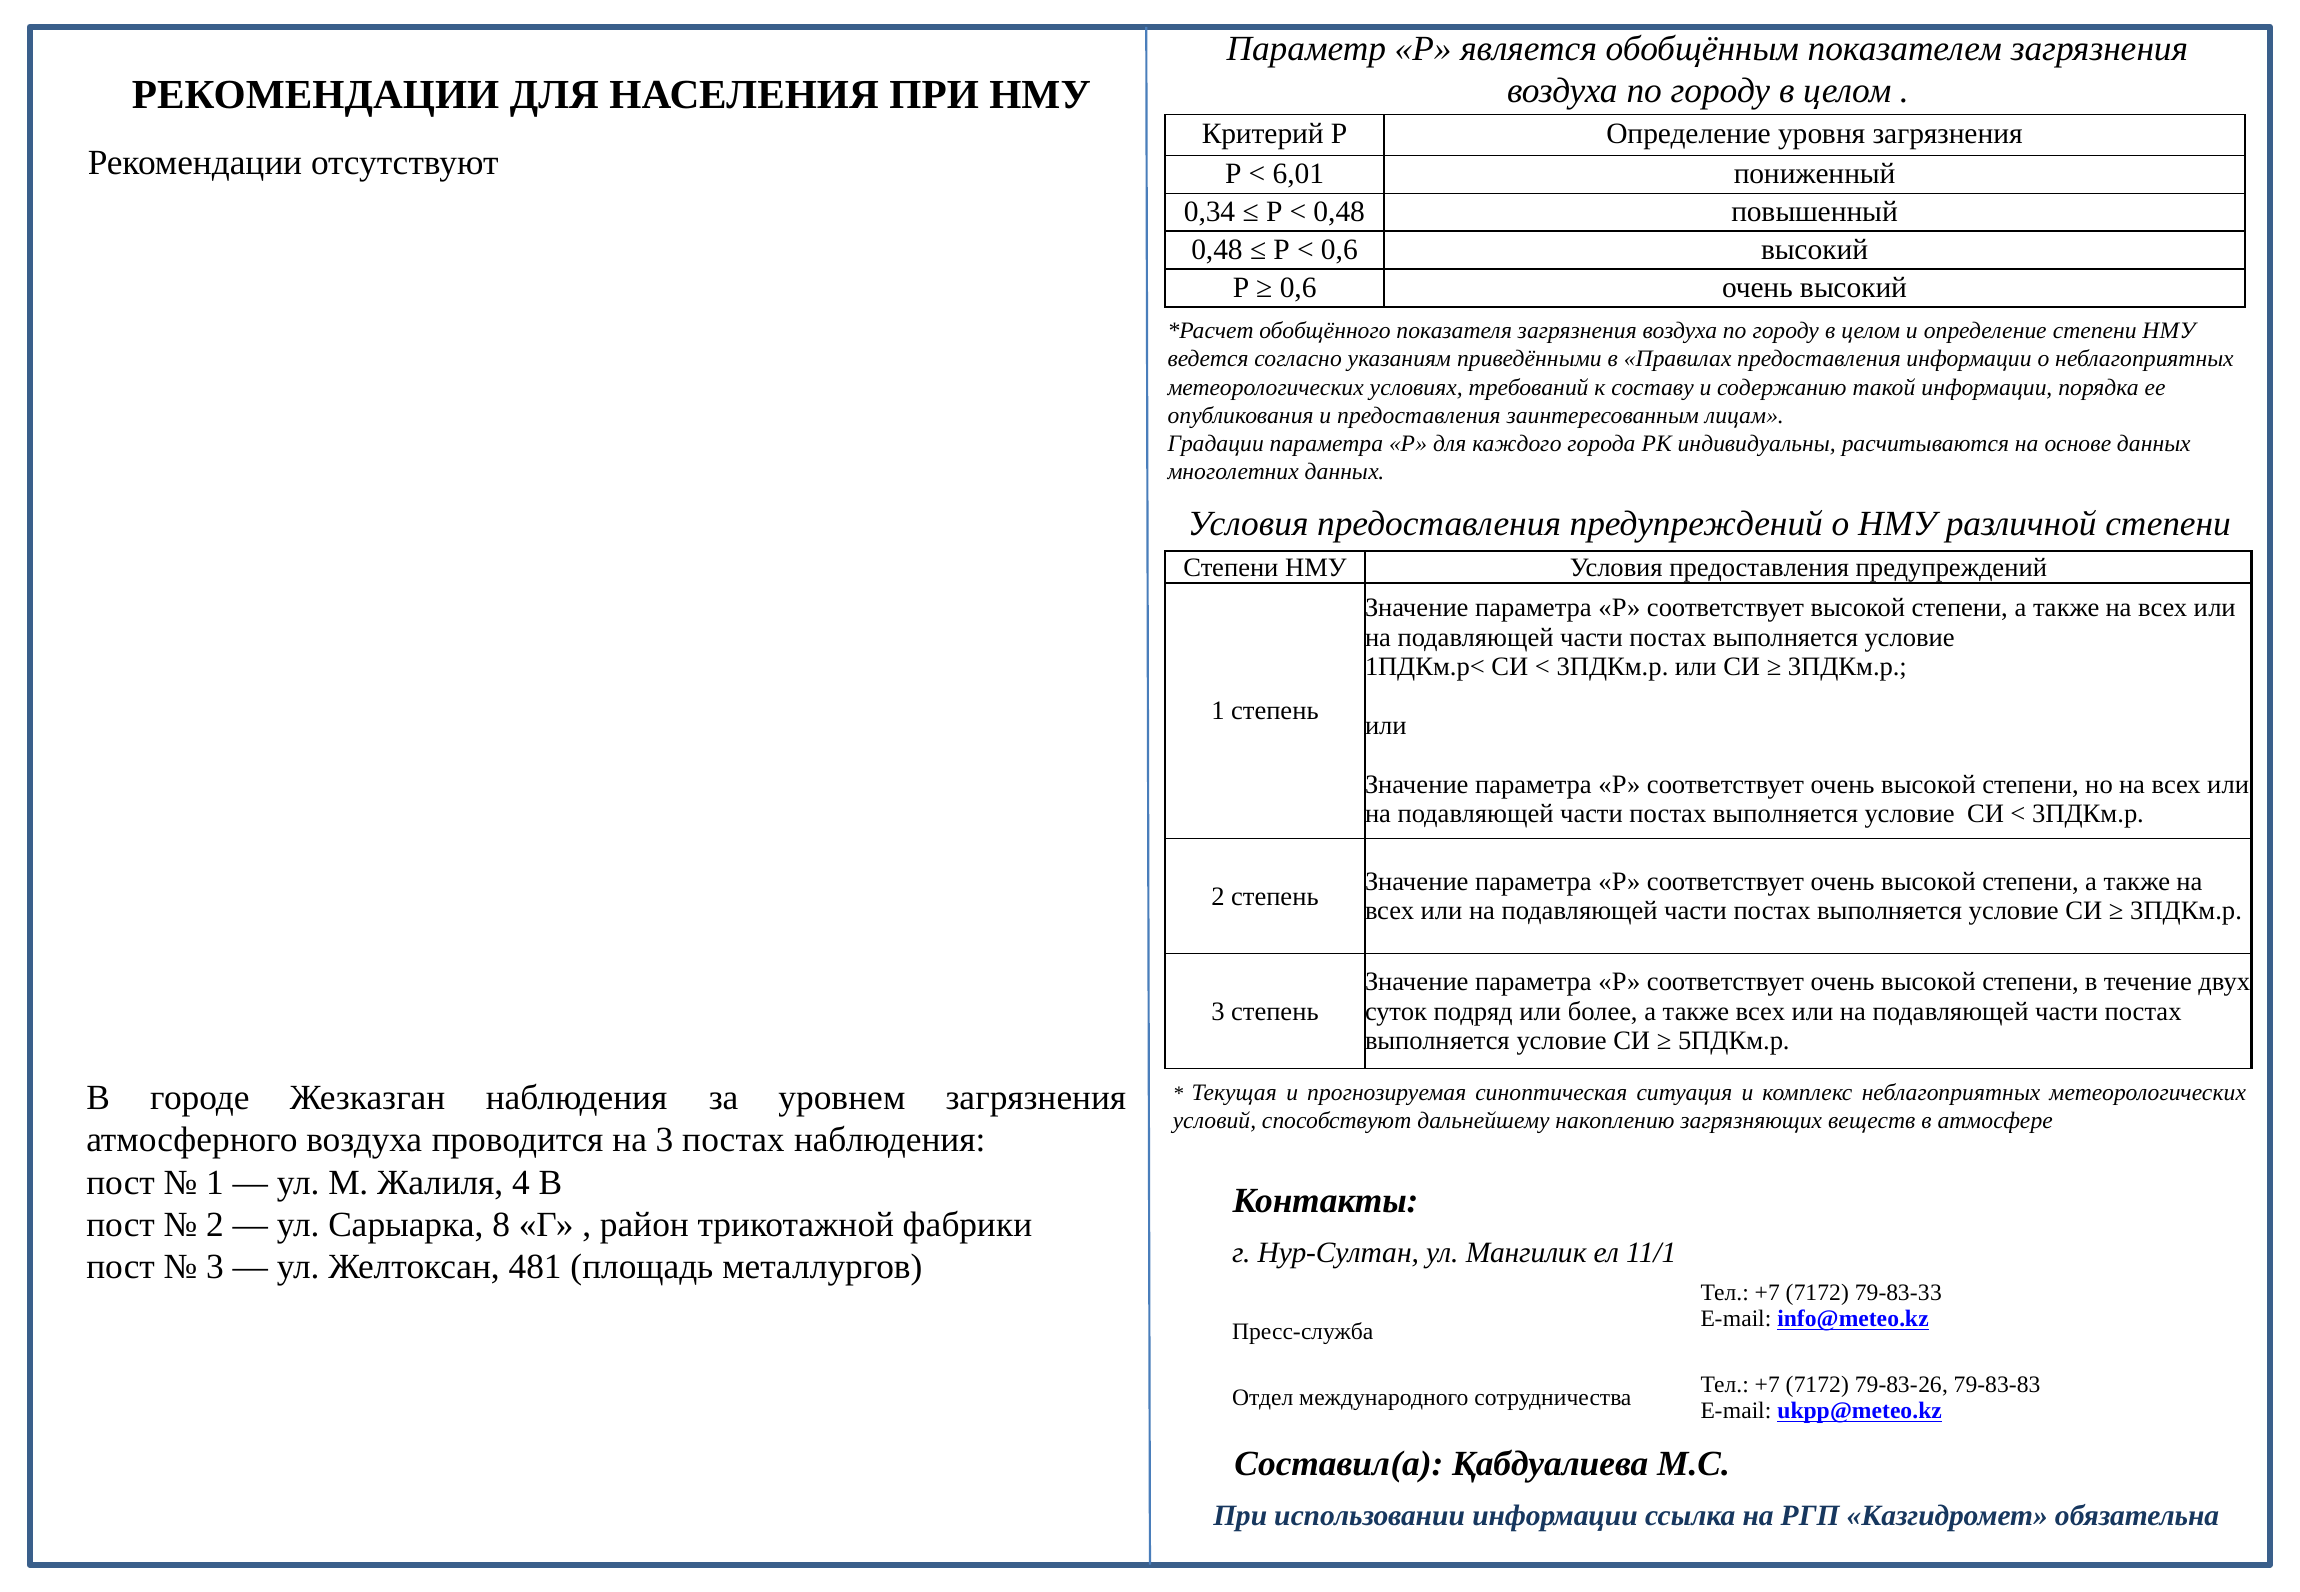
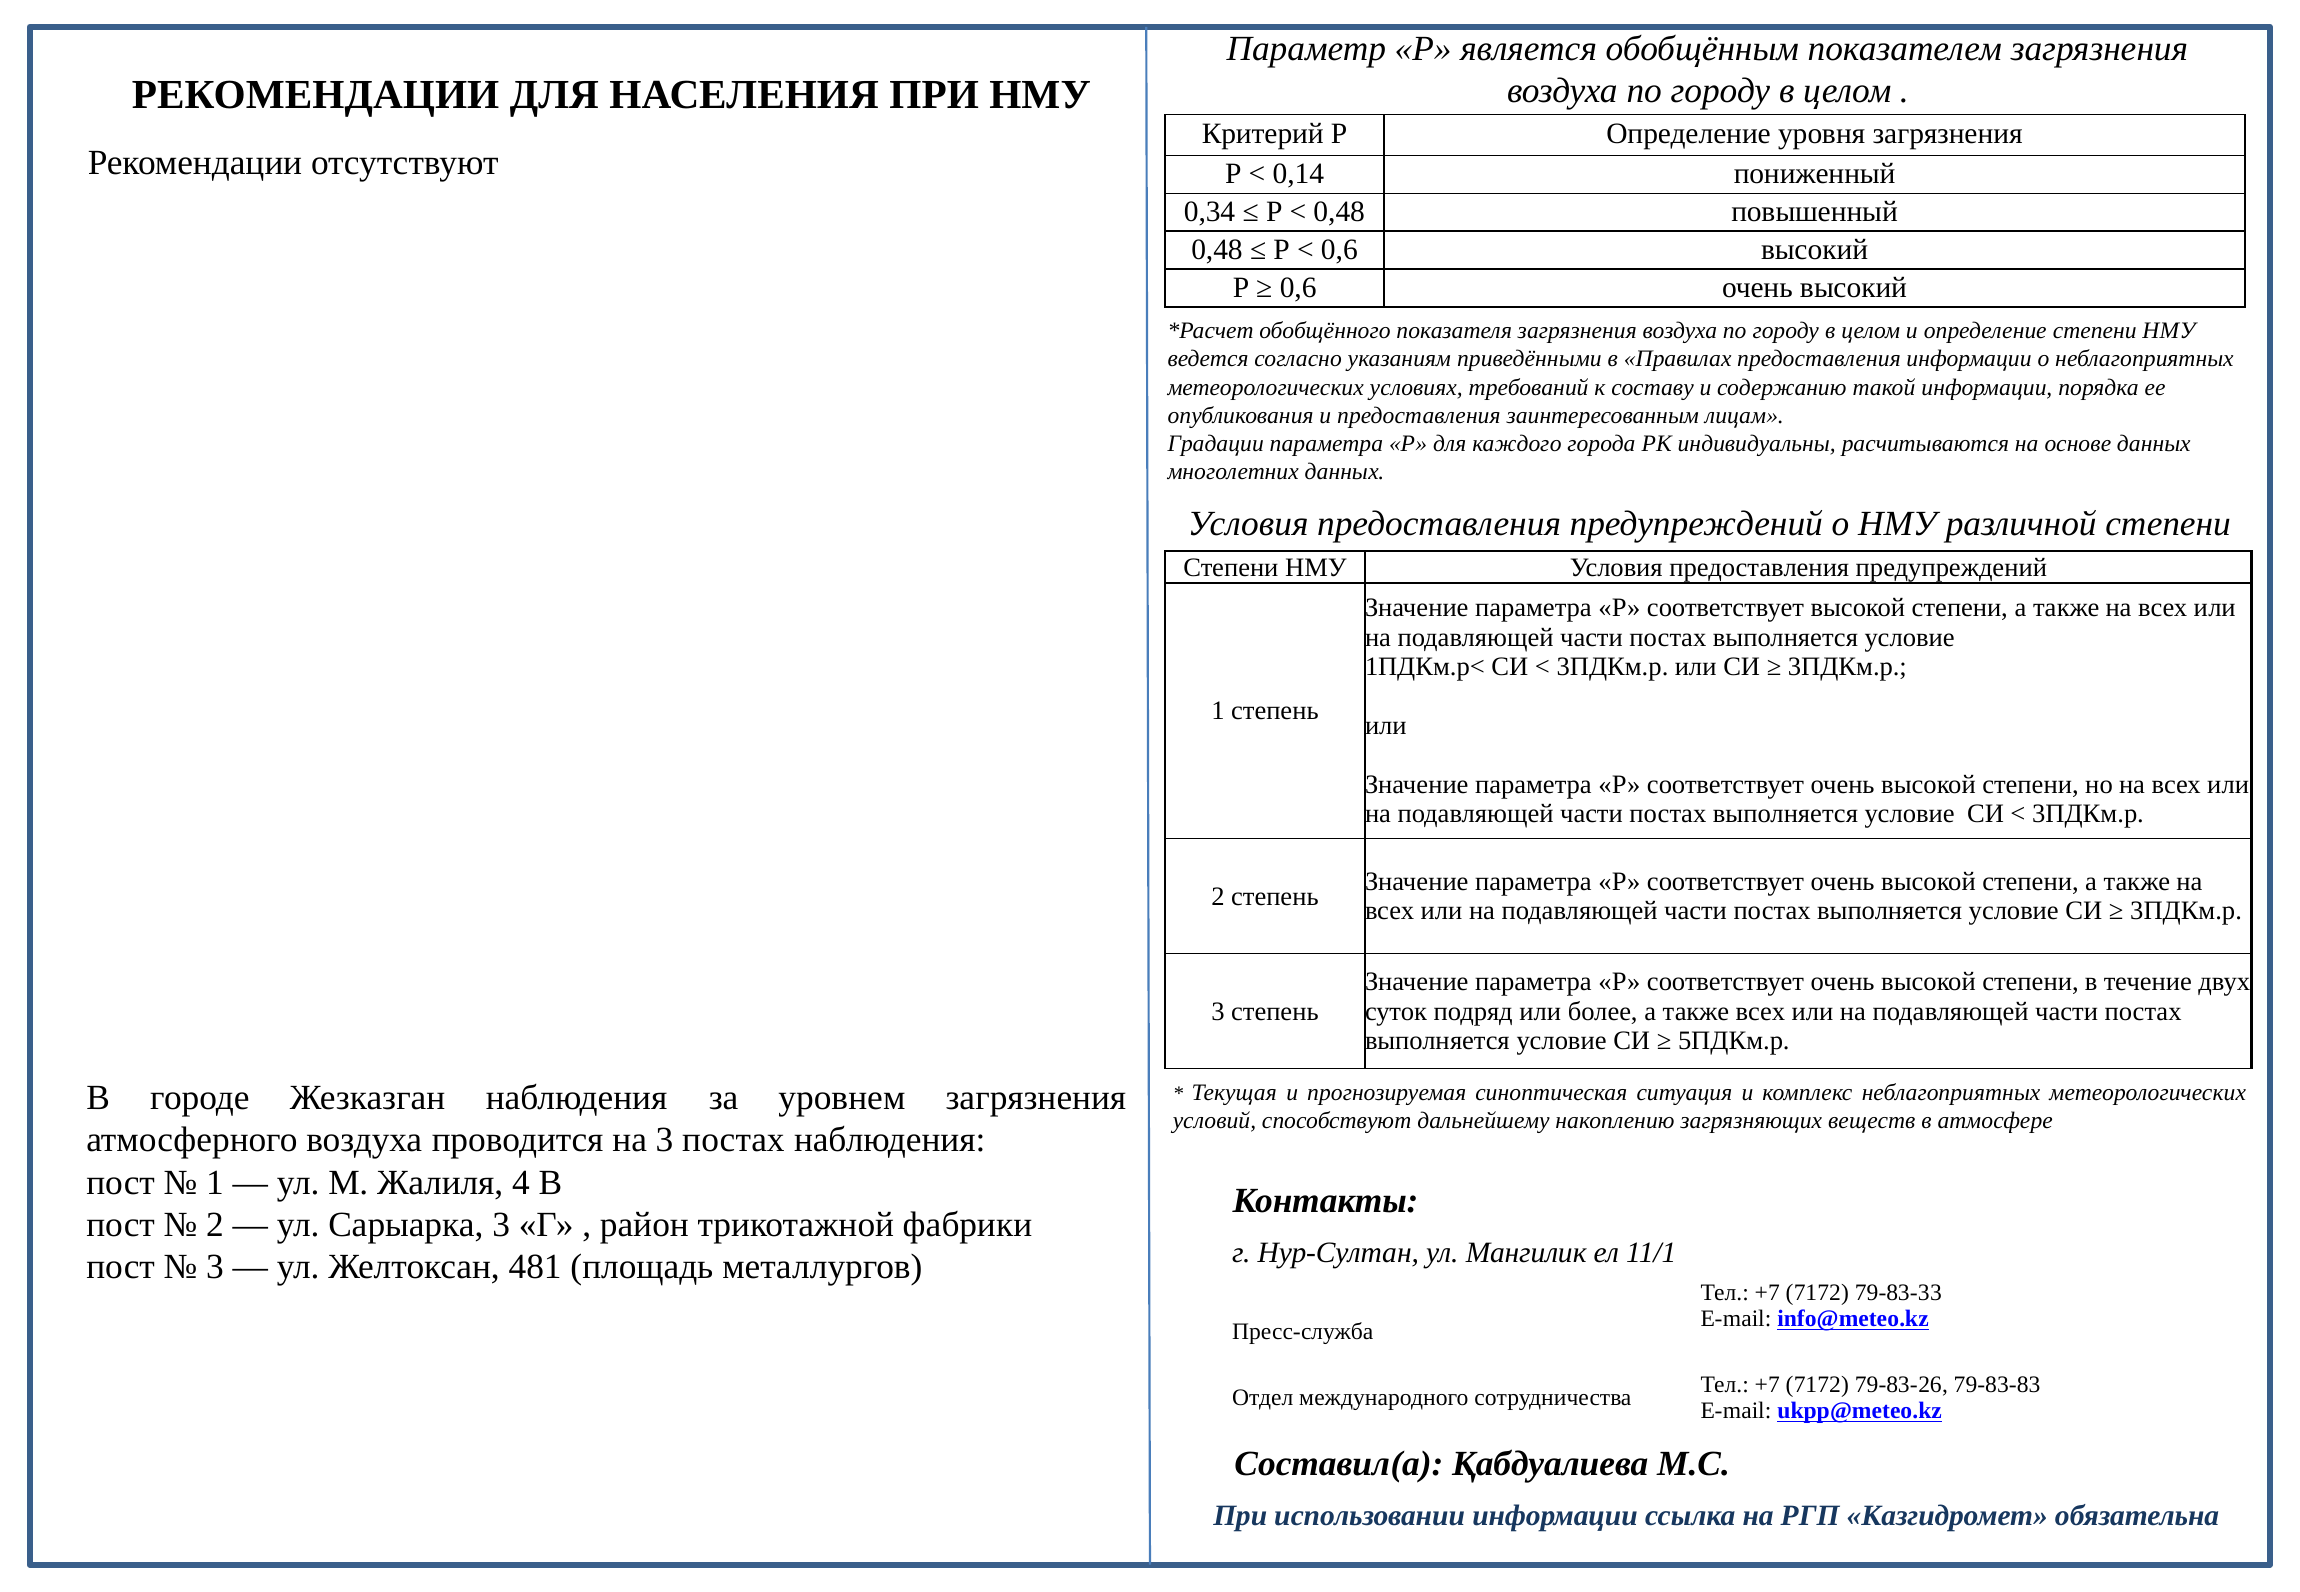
6,01: 6,01 -> 0,14
Сарыарка 8: 8 -> 3
